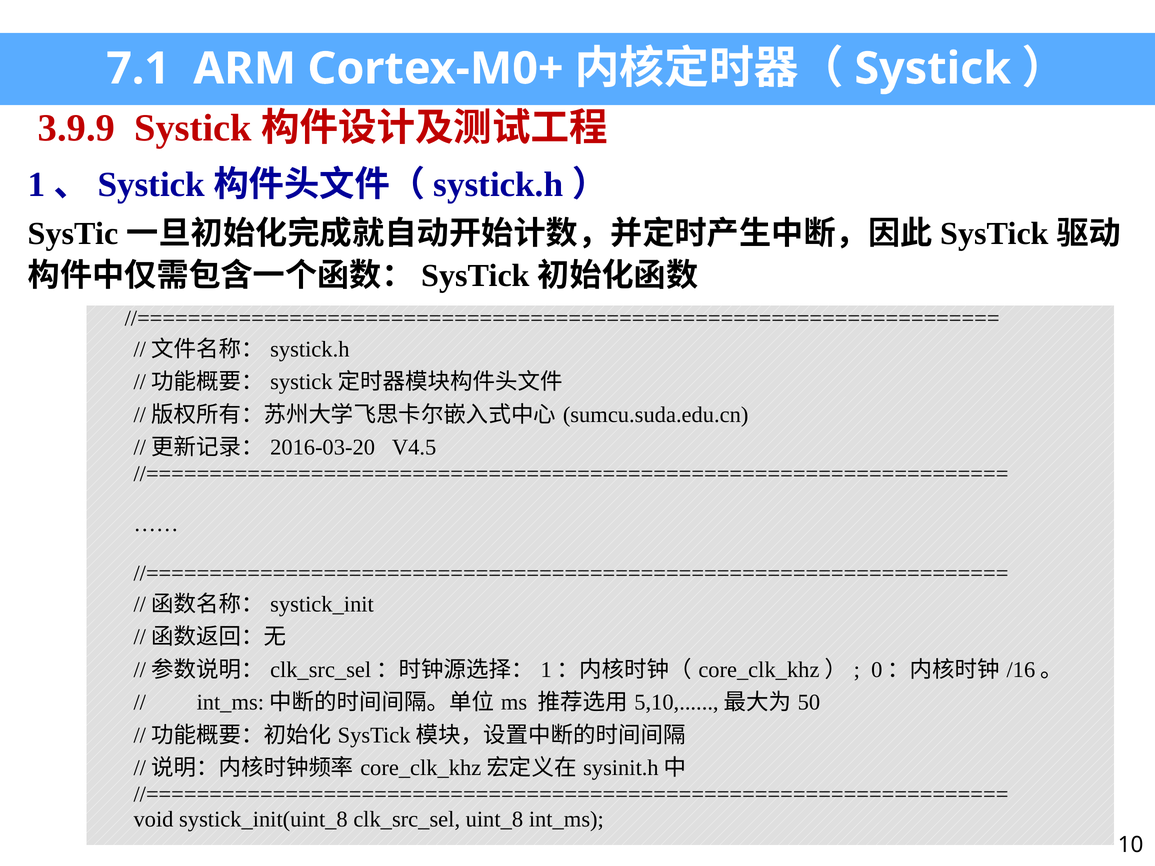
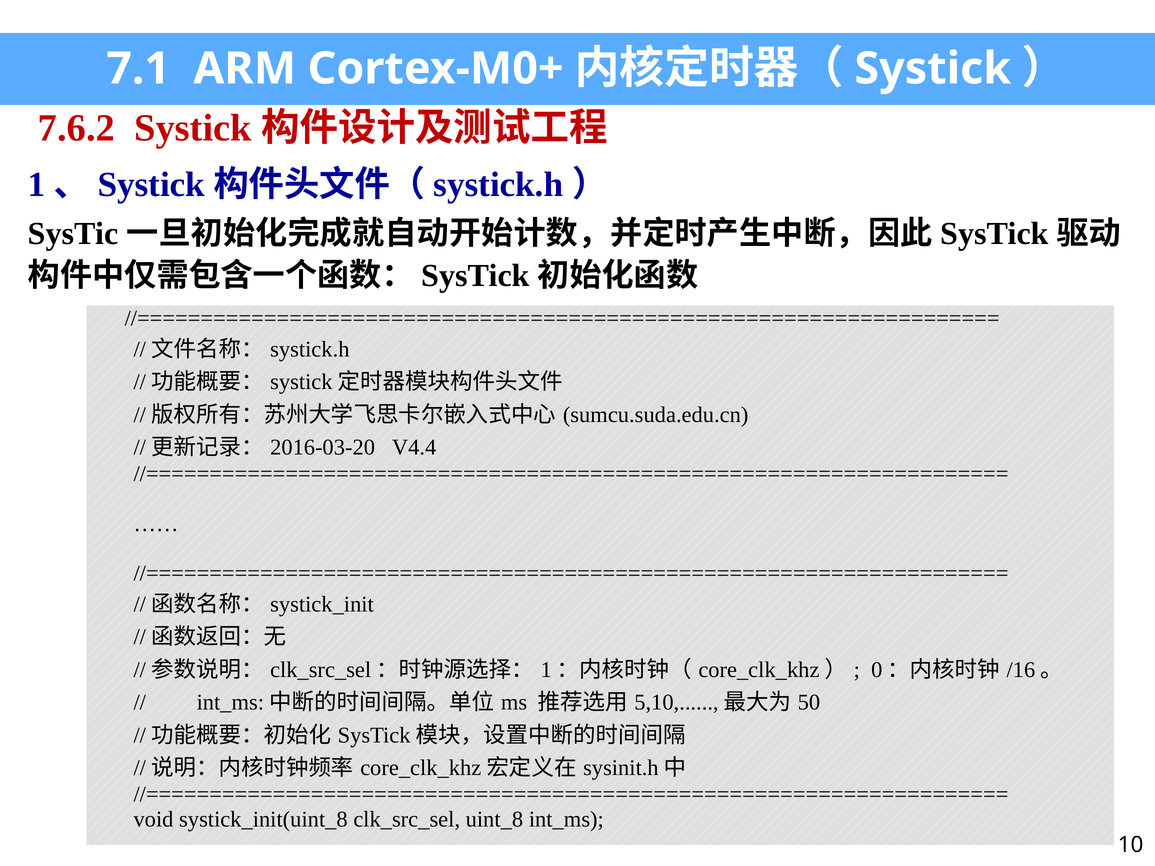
3.9.9: 3.9.9 -> 7.6.2
V4.5: V4.5 -> V4.4
